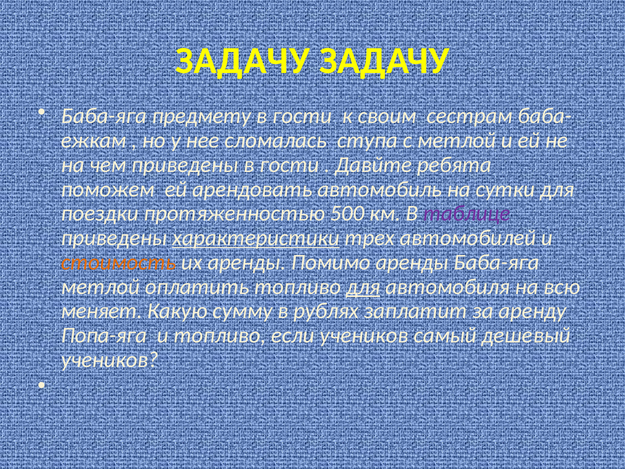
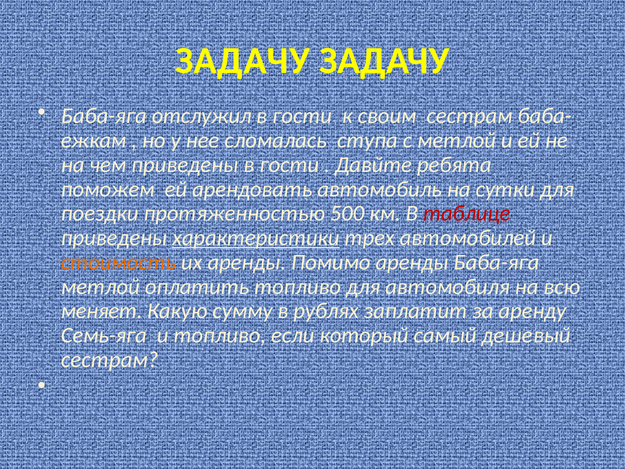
предмету: предмету -> отслужил
таблице colour: purple -> red
для at (363, 286) underline: present -> none
Попа-яга: Попа-яга -> Семь-яга
если учеников: учеников -> который
учеников at (110, 360): учеников -> сестрам
